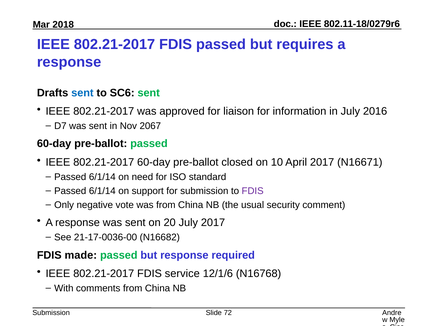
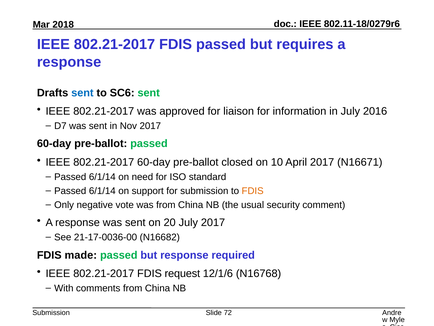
Nov 2067: 2067 -> 2017
FDIS at (253, 191) colour: purple -> orange
service: service -> request
